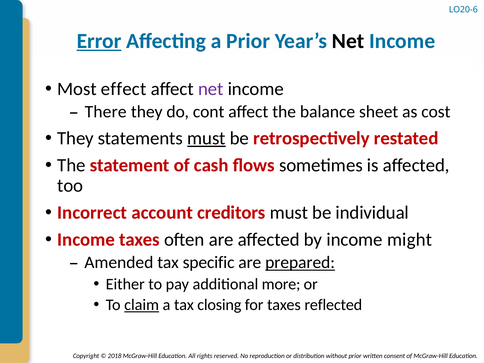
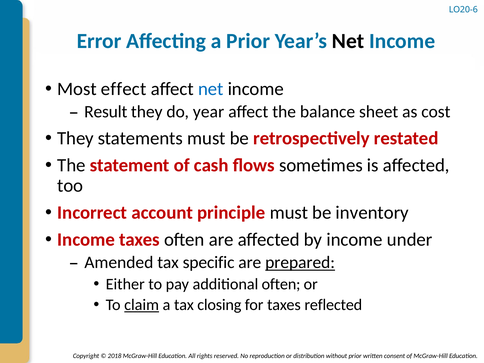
Error underline: present -> none
net at (211, 89) colour: purple -> blue
There: There -> Result
cont: cont -> year
must at (206, 138) underline: present -> none
creditors: creditors -> principle
individual: individual -> inventory
might: might -> under
additional more: more -> often
